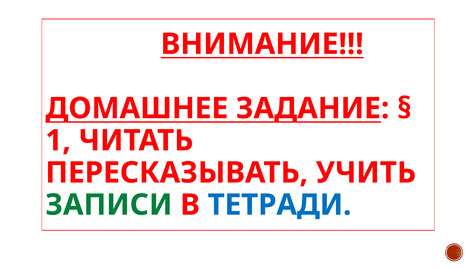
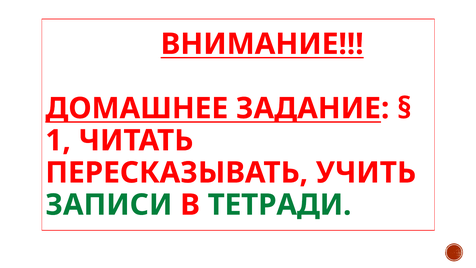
ТЕТРАДИ colour: blue -> green
